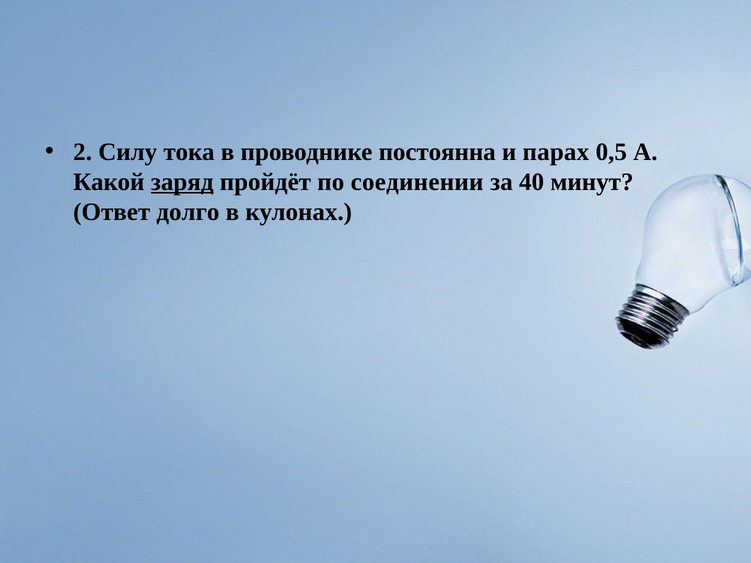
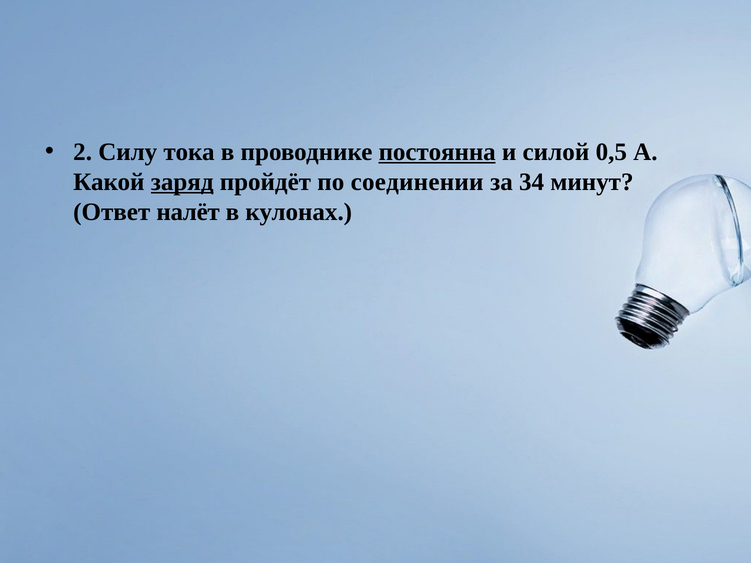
постоянна underline: none -> present
парах: парах -> силой
40: 40 -> 34
долго: долго -> налёт
